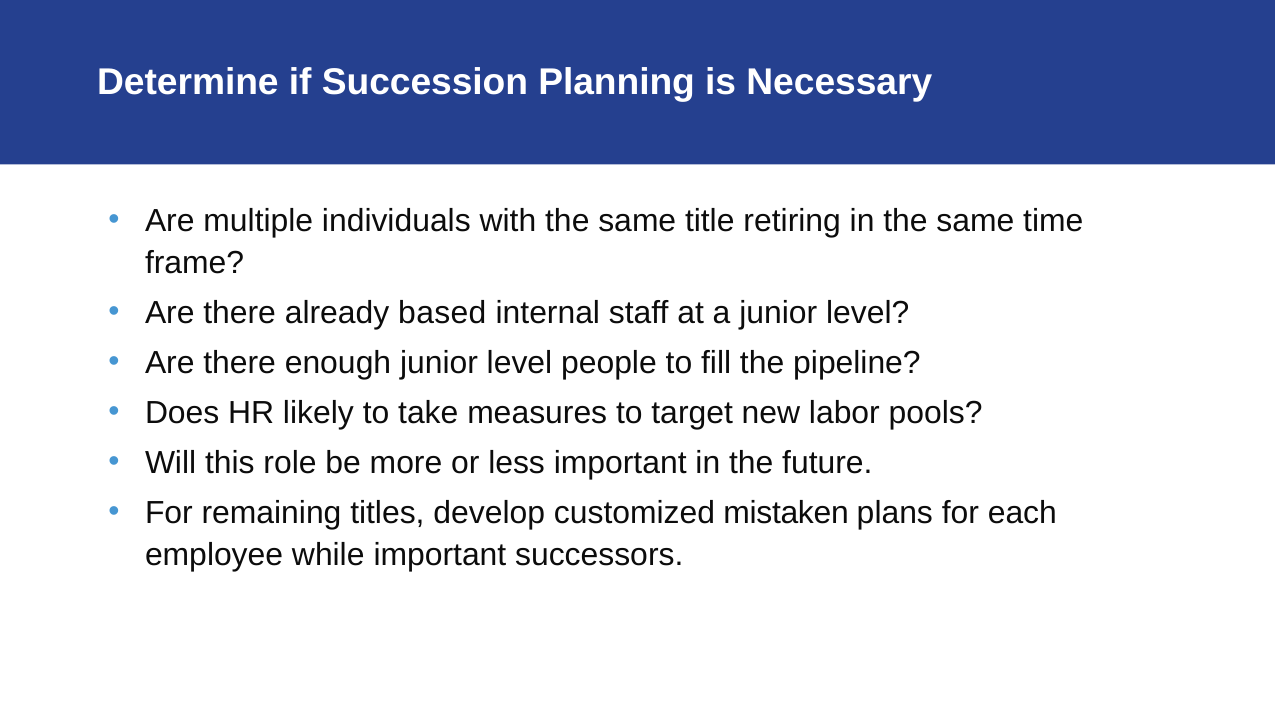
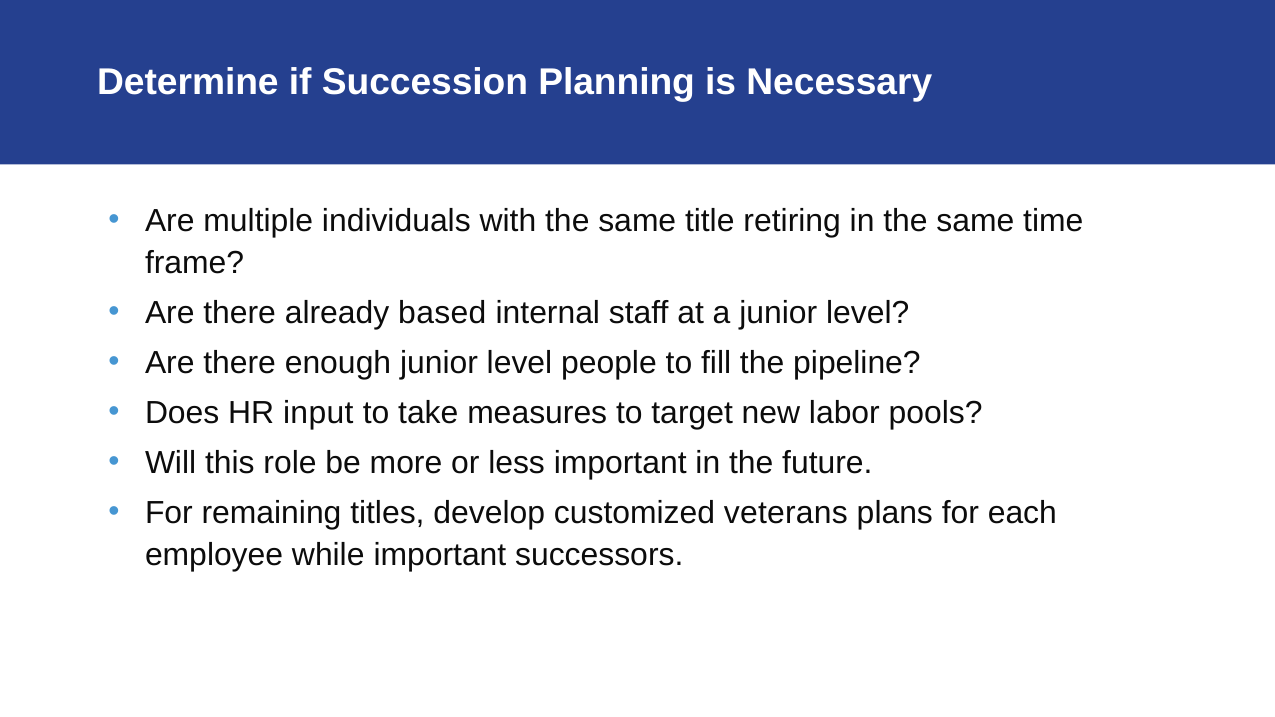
likely: likely -> input
mistaken: mistaken -> veterans
